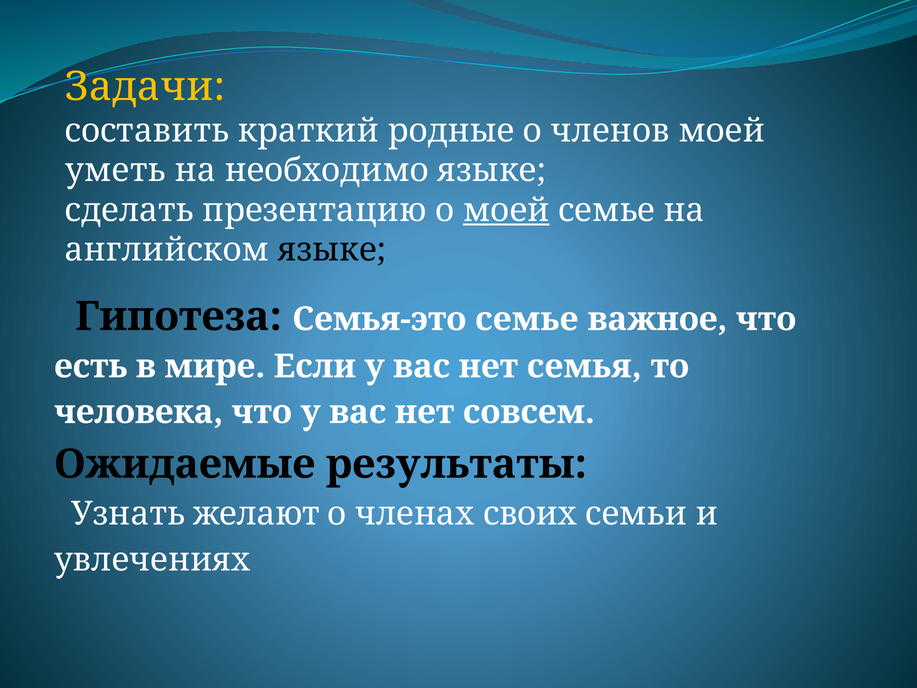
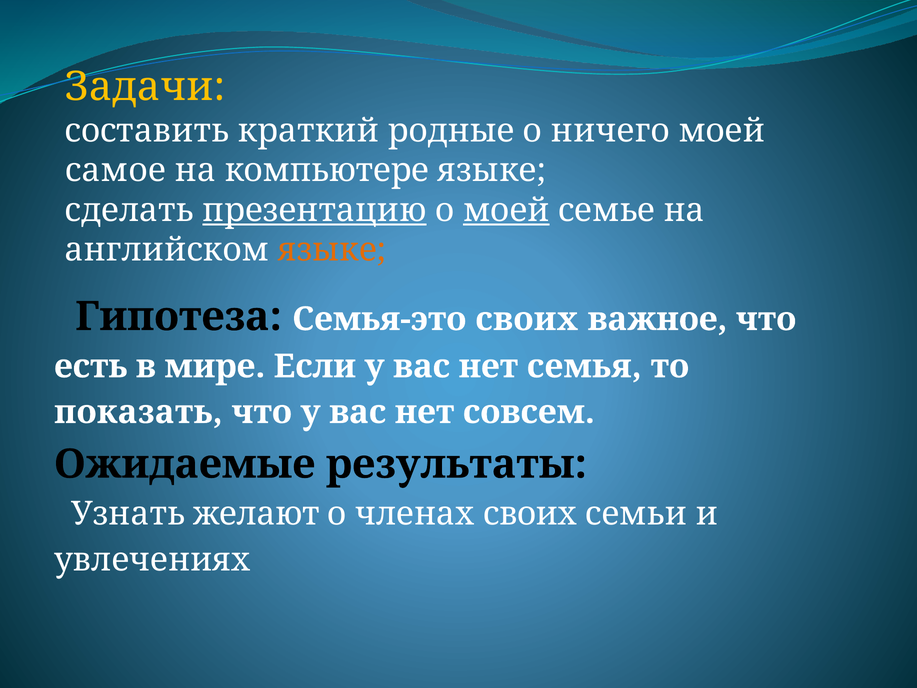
членов: членов -> ничего
уметь: уметь -> самое
необходимо: необходимо -> компьютере
презентацию underline: none -> present
языке at (332, 250) colour: black -> orange
Семья-это семье: семье -> своих
человека: человека -> показать
